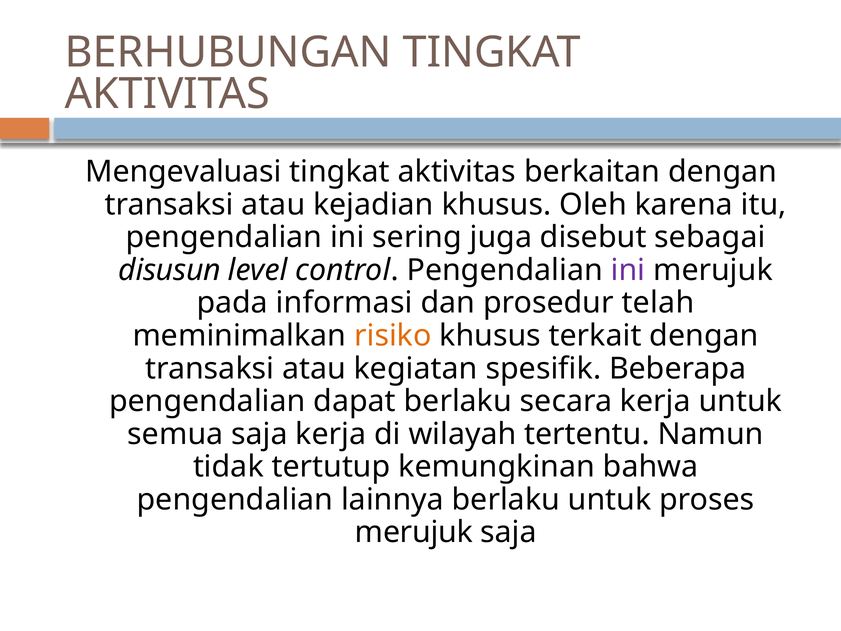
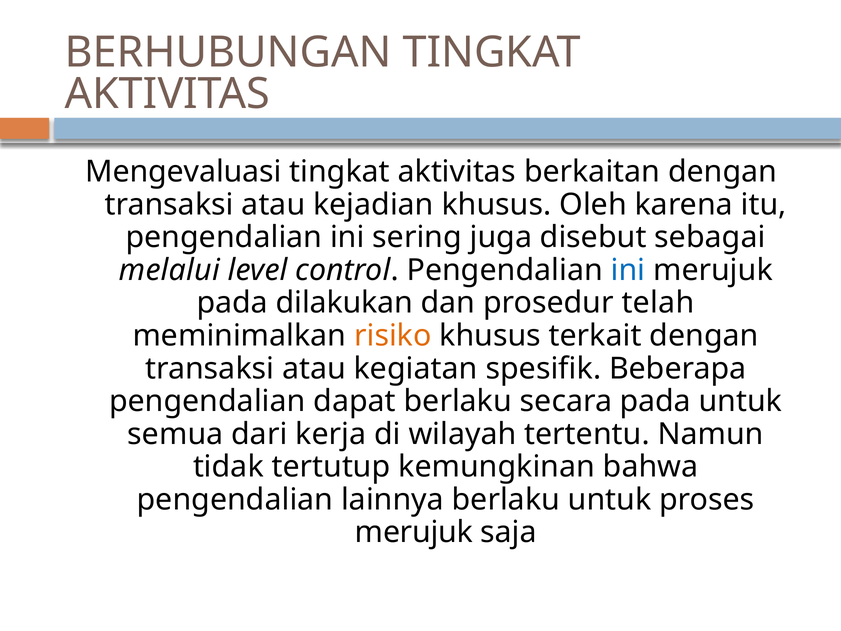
disusun: disusun -> melalui
ini at (628, 270) colour: purple -> blue
informasi: informasi -> dilakukan
secara kerja: kerja -> pada
semua saja: saja -> dari
